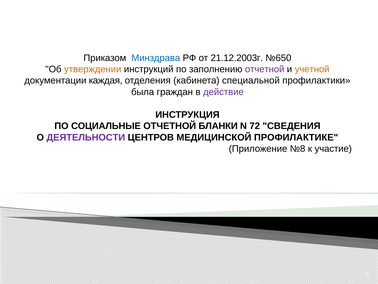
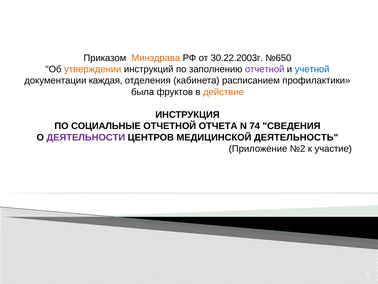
Минздрава colour: blue -> orange
21.12.2003г: 21.12.2003г -> 30.22.2003г
учетной colour: orange -> blue
специальной: специальной -> расписанием
граждан: граждан -> фруктов
действие colour: purple -> orange
БЛАНКИ: БЛАНКИ -> ОТЧЕТА
72: 72 -> 74
ПРОФИЛАКТИКЕ: ПРОФИЛАКТИКЕ -> ДЕЯТЕЛЬНОСТЬ
№8: №8 -> №2
